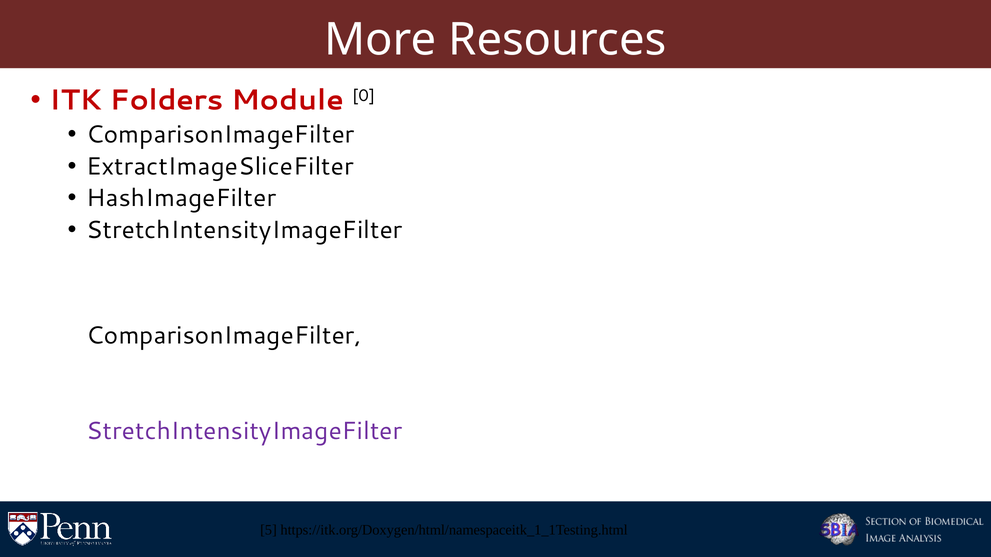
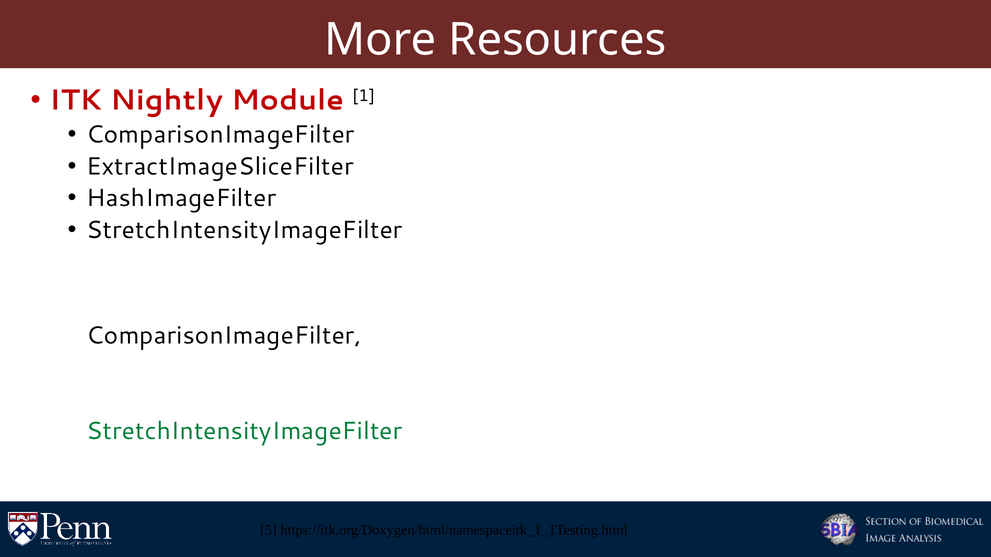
Folders: Folders -> Nightly
0: 0 -> 1
StretchIntensityImageFilter at (244, 431) colour: purple -> green
